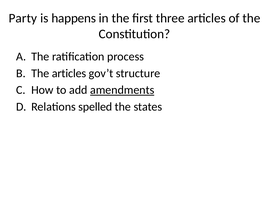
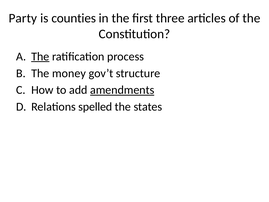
happens: happens -> counties
The at (40, 56) underline: none -> present
The articles: articles -> money
